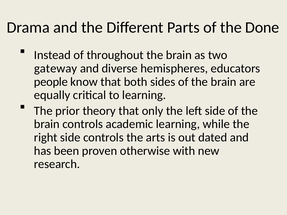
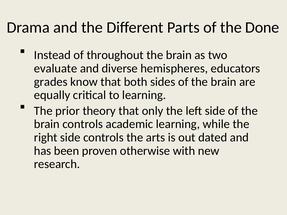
gateway: gateway -> evaluate
people: people -> grades
